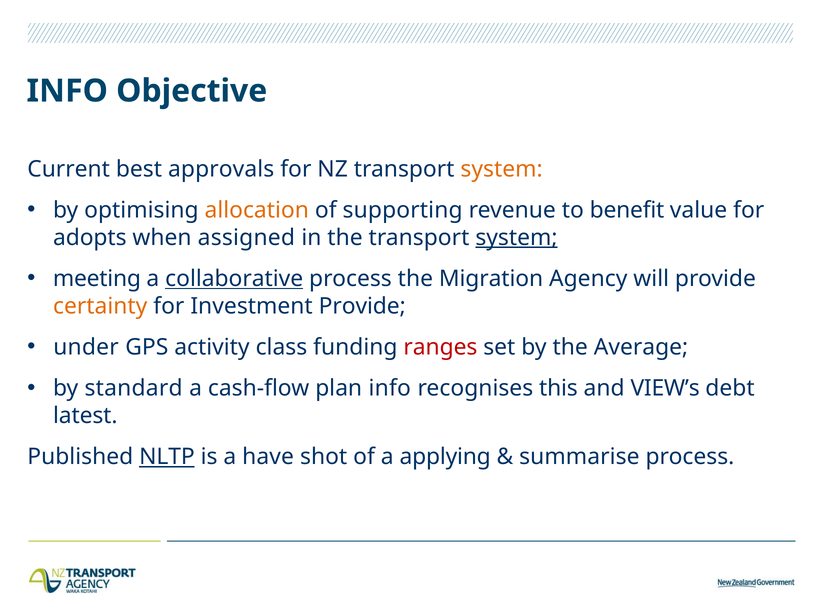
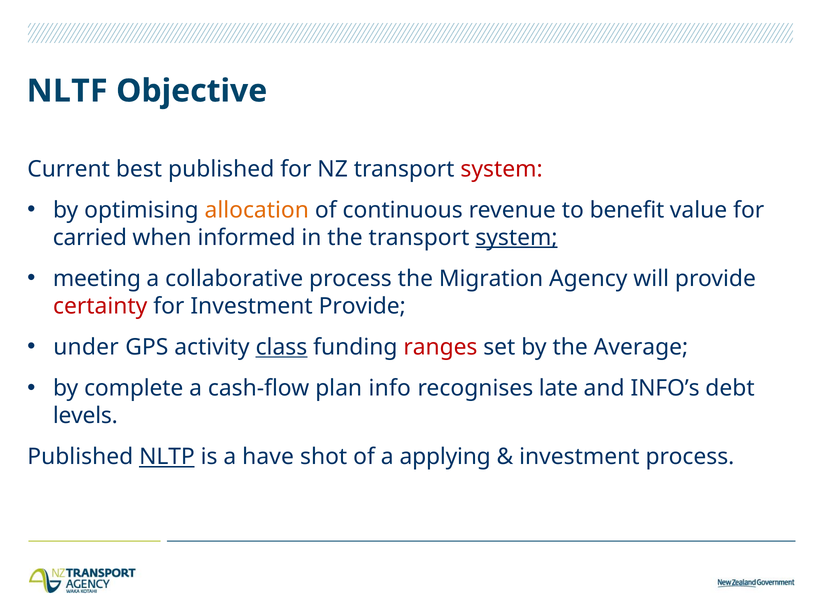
INFO at (67, 91): INFO -> NLTF
best approvals: approvals -> published
system at (502, 169) colour: orange -> red
supporting: supporting -> continuous
adopts: adopts -> carried
assigned: assigned -> informed
collaborative underline: present -> none
certainty colour: orange -> red
class underline: none -> present
standard: standard -> complete
this: this -> late
VIEW’s: VIEW’s -> INFO’s
latest: latest -> levels
summarise at (579, 457): summarise -> investment
